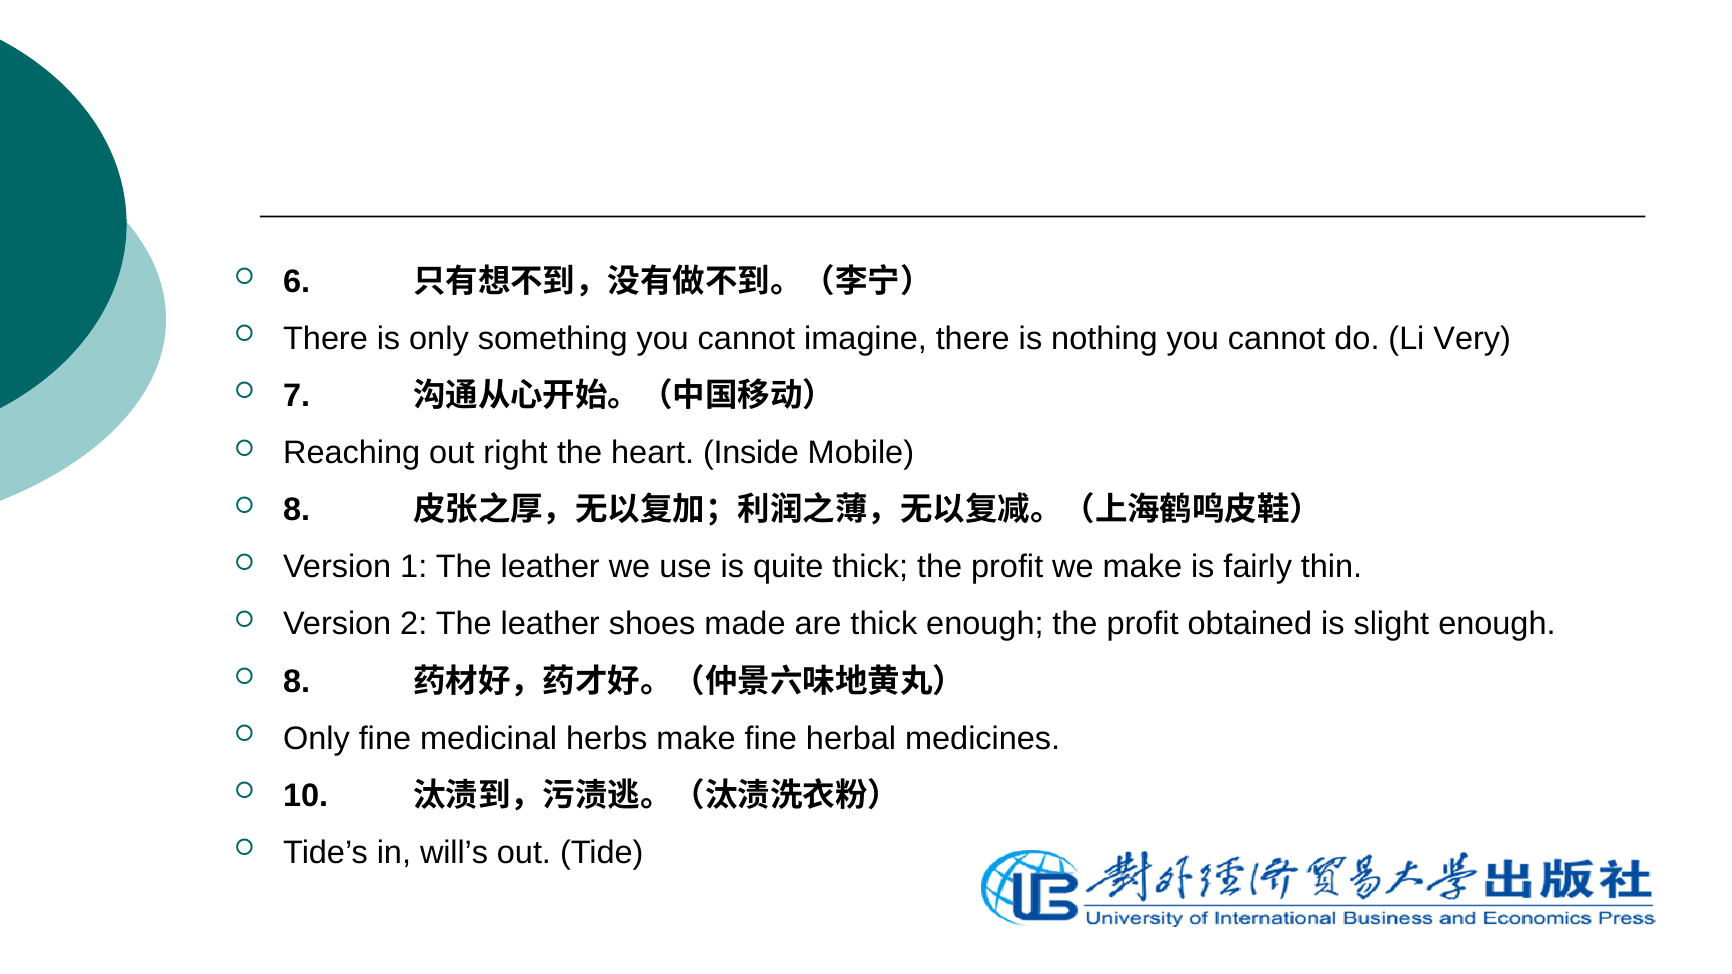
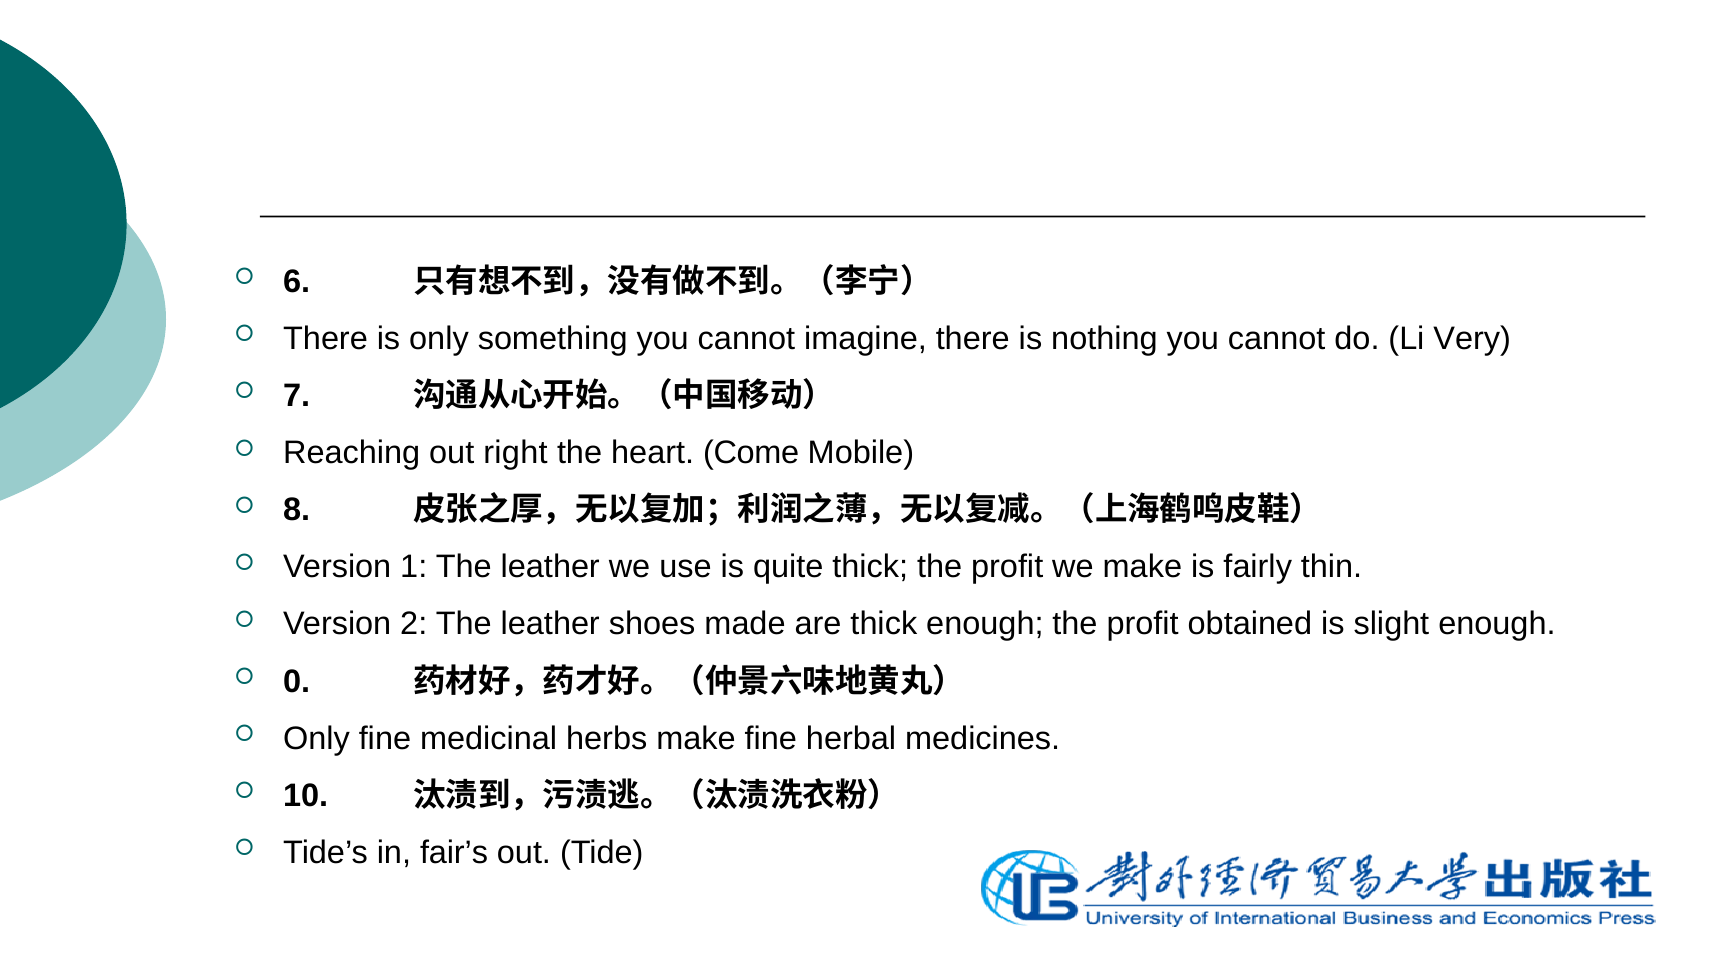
Inside: Inside -> Come
8 at (297, 682): 8 -> 0
will’s: will’s -> fair’s
